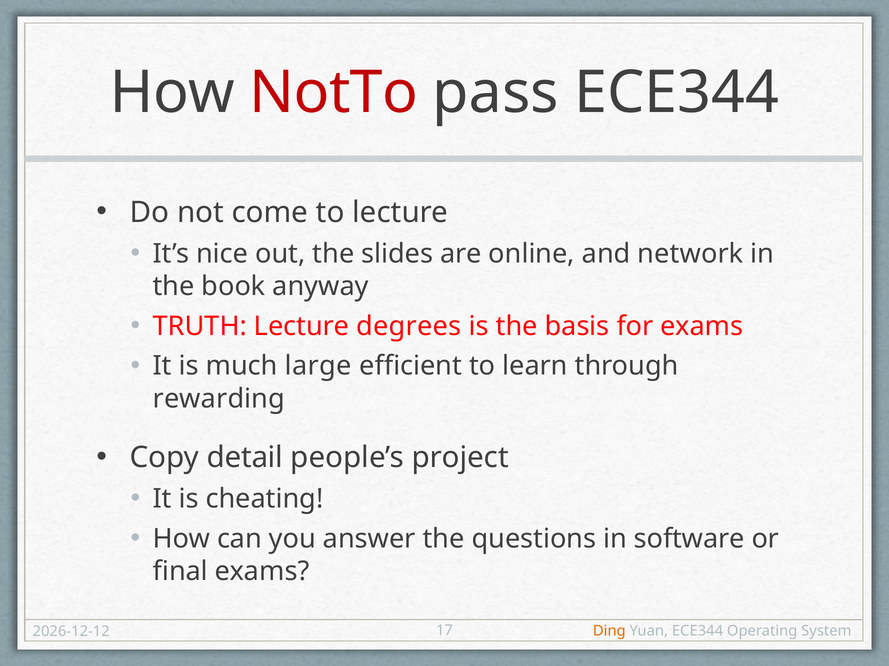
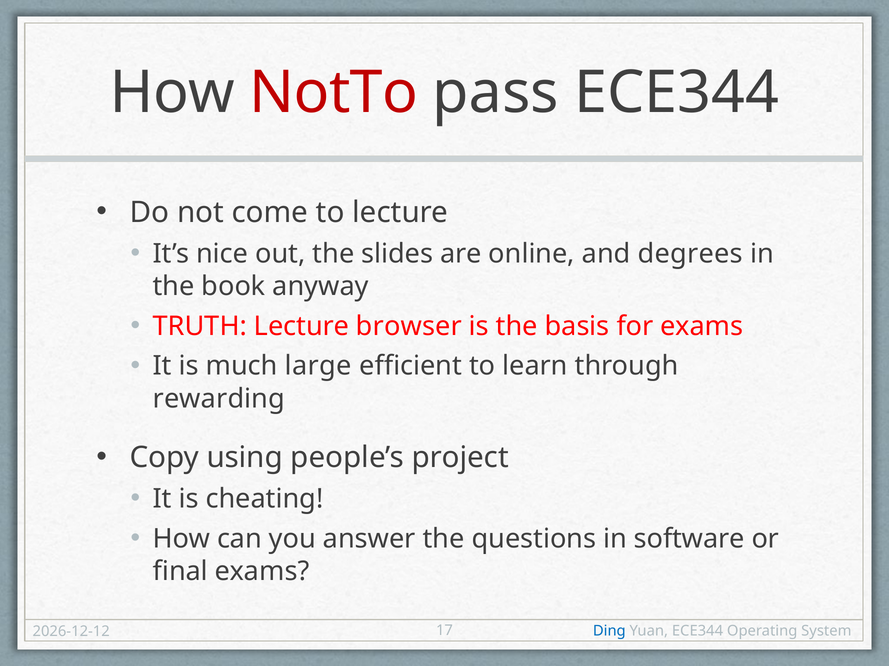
network: network -> degrees
degrees: degrees -> browser
detail: detail -> using
Ding colour: orange -> blue
